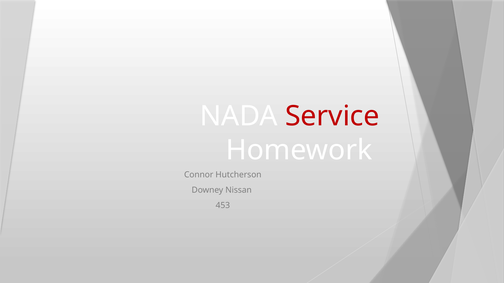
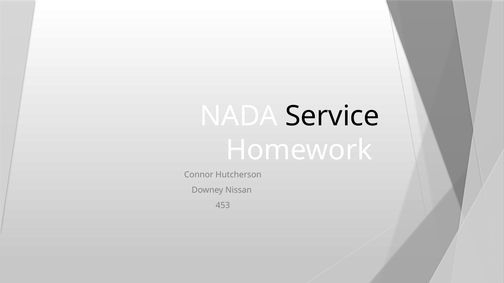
Service colour: red -> black
